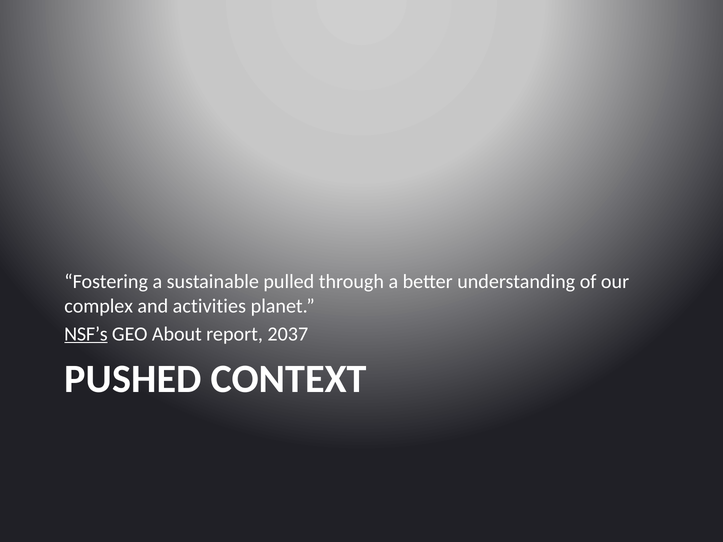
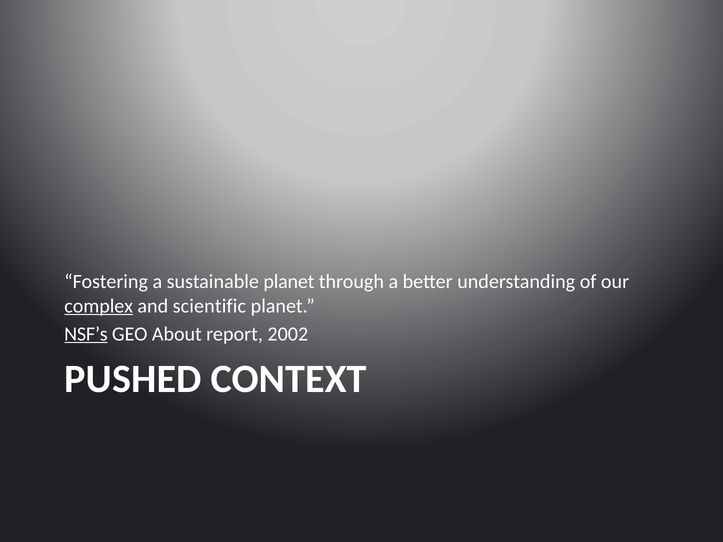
sustainable pulled: pulled -> planet
complex underline: none -> present
activities: activities -> scientific
2037: 2037 -> 2002
